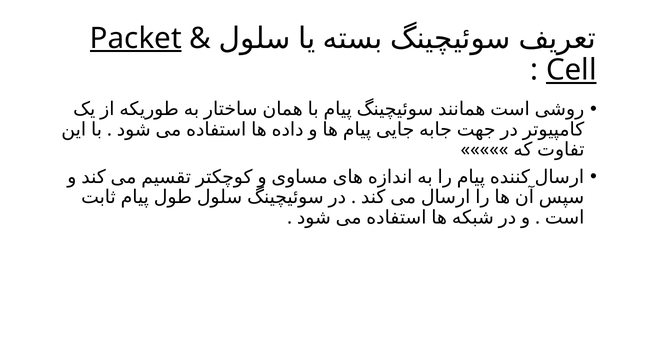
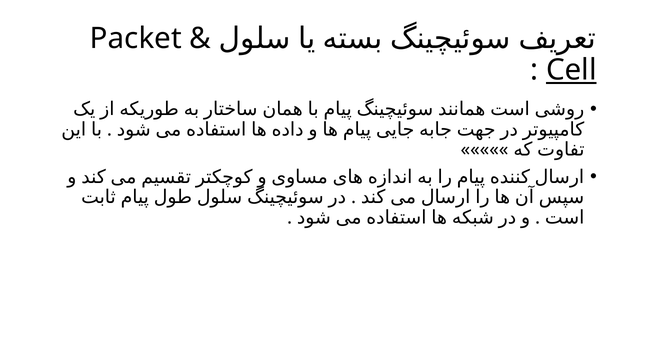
Packet underline: present -> none
